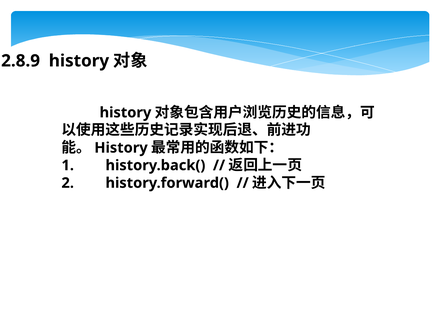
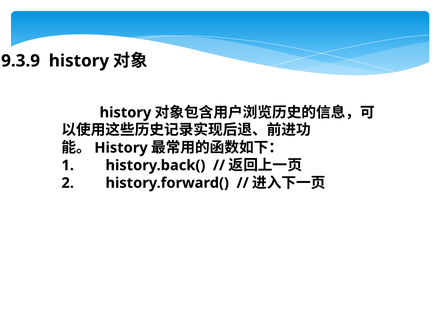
2.8.9: 2.8.9 -> 9.3.9
